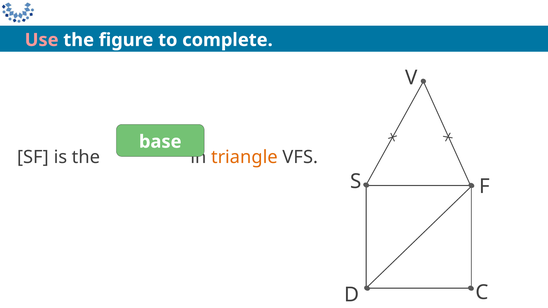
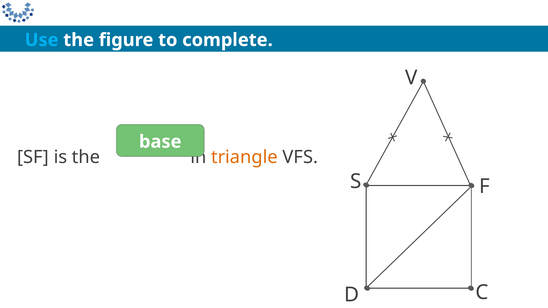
Use colour: pink -> light blue
